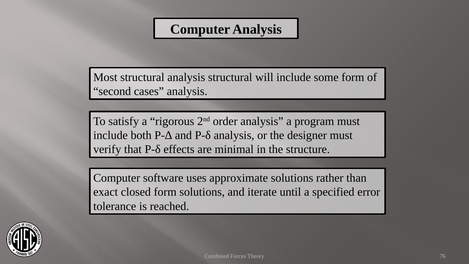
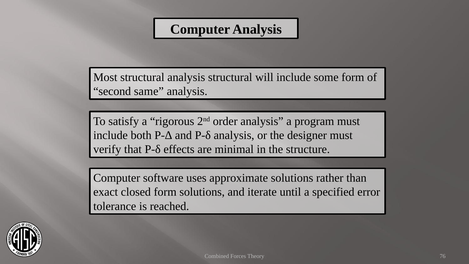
cases: cases -> same
